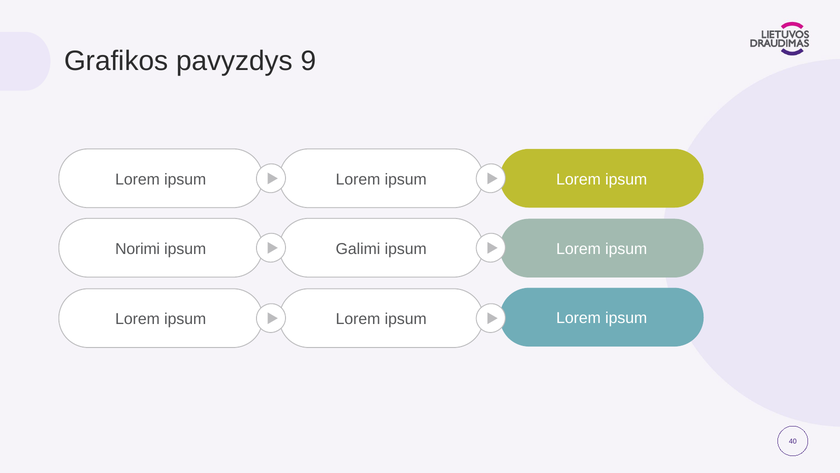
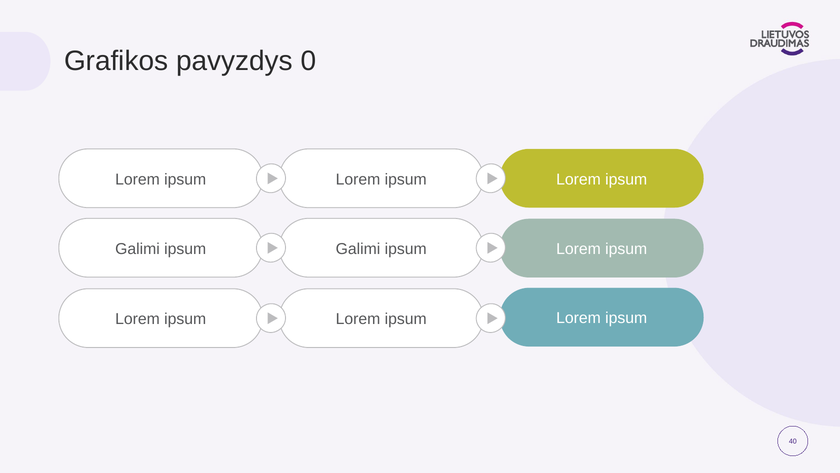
9: 9 -> 0
Norimi at (138, 249): Norimi -> Galimi
